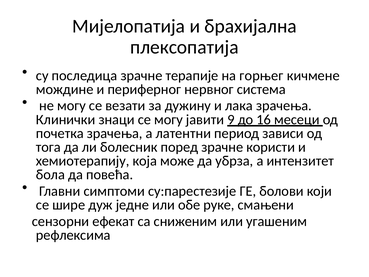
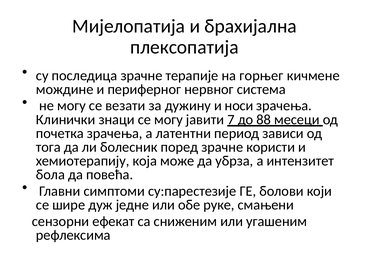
лака: лака -> носи
9: 9 -> 7
16: 16 -> 88
